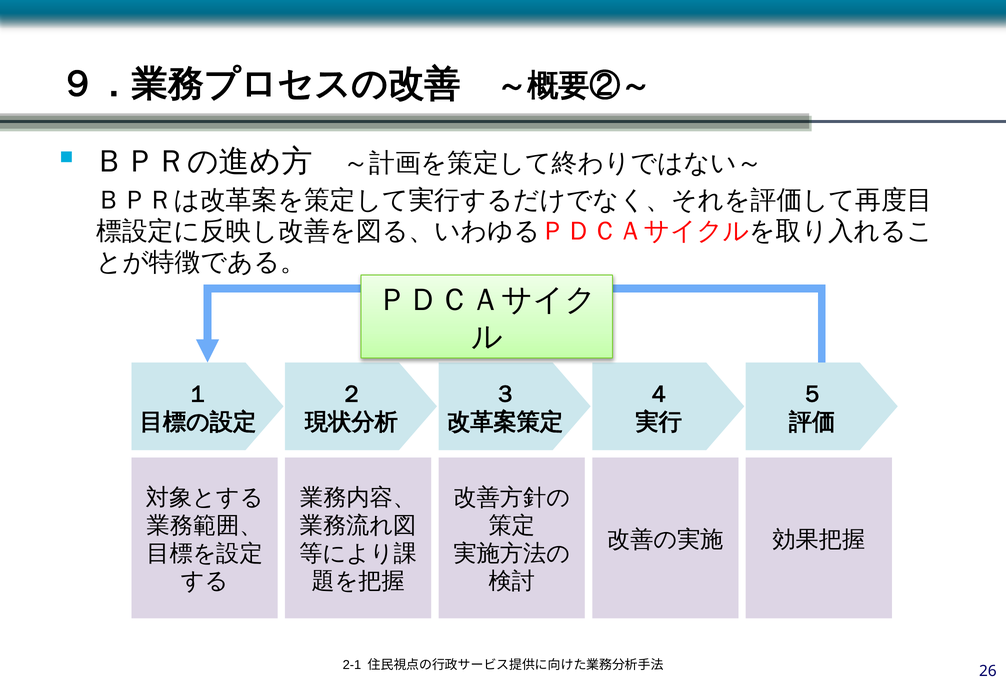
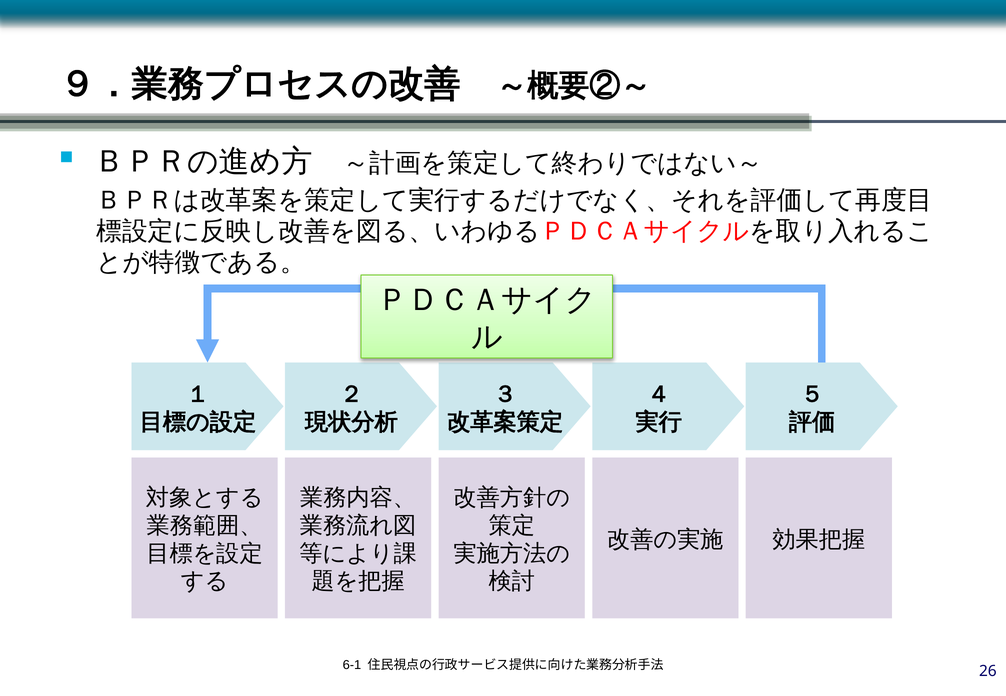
2-1: 2-1 -> 6-1
